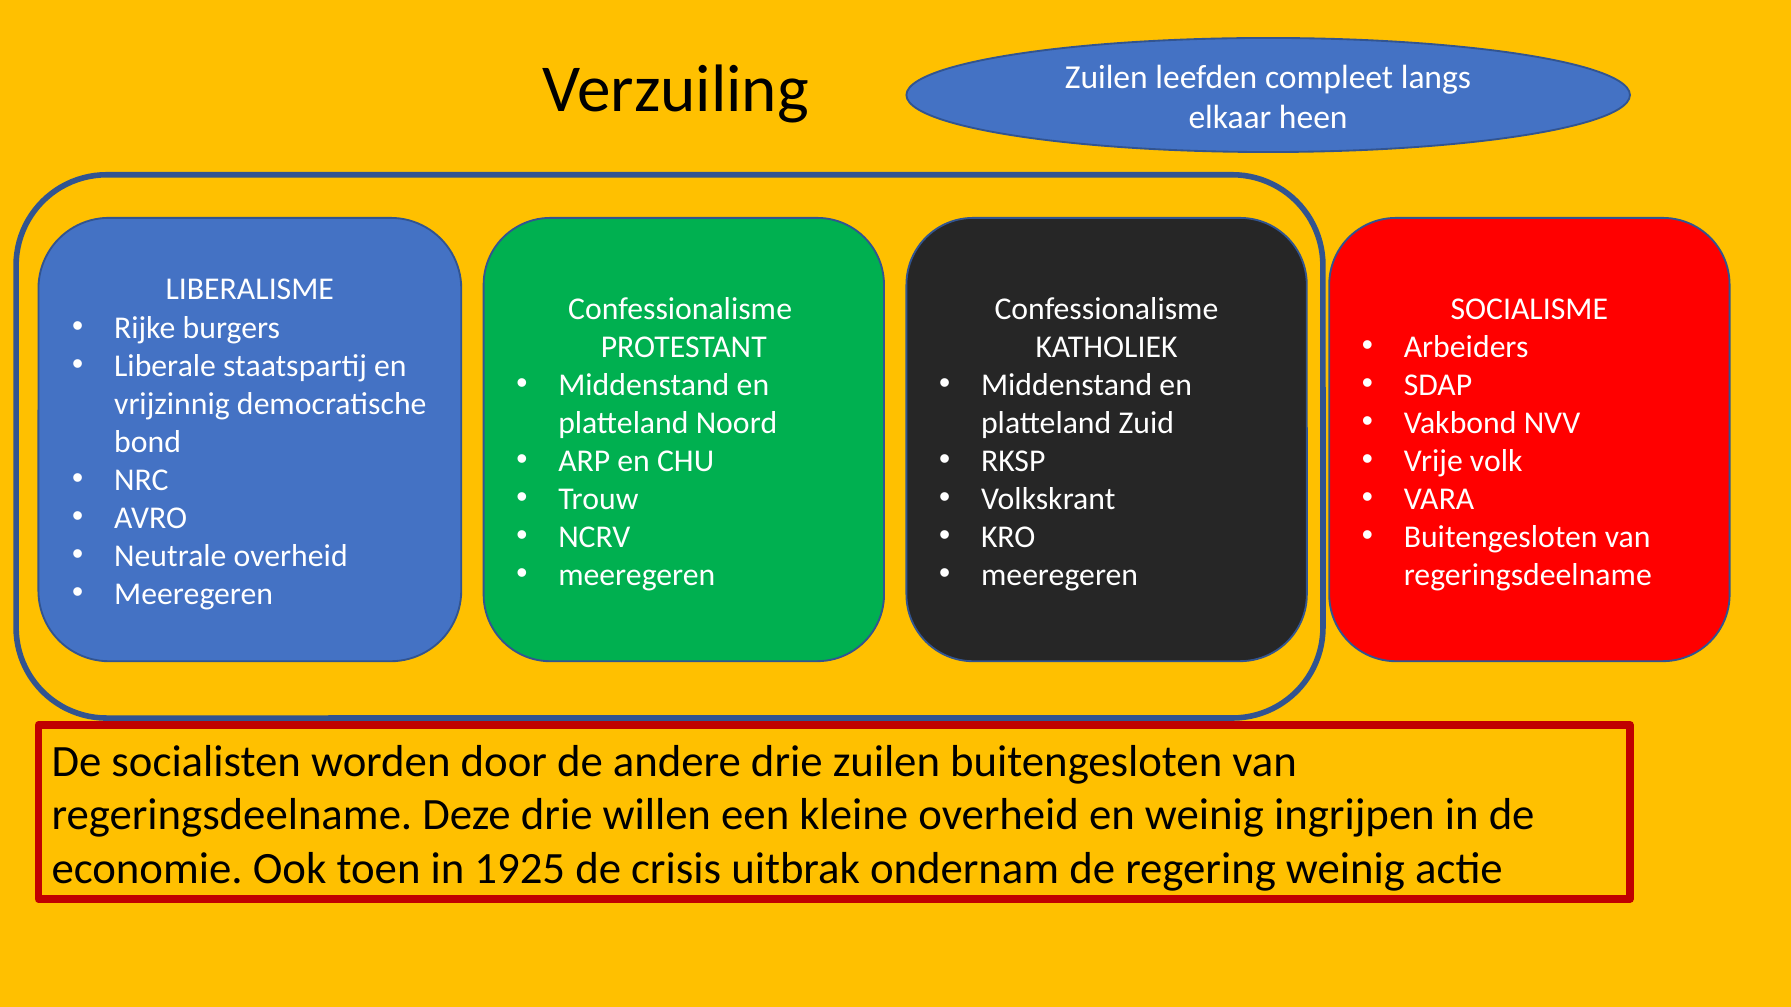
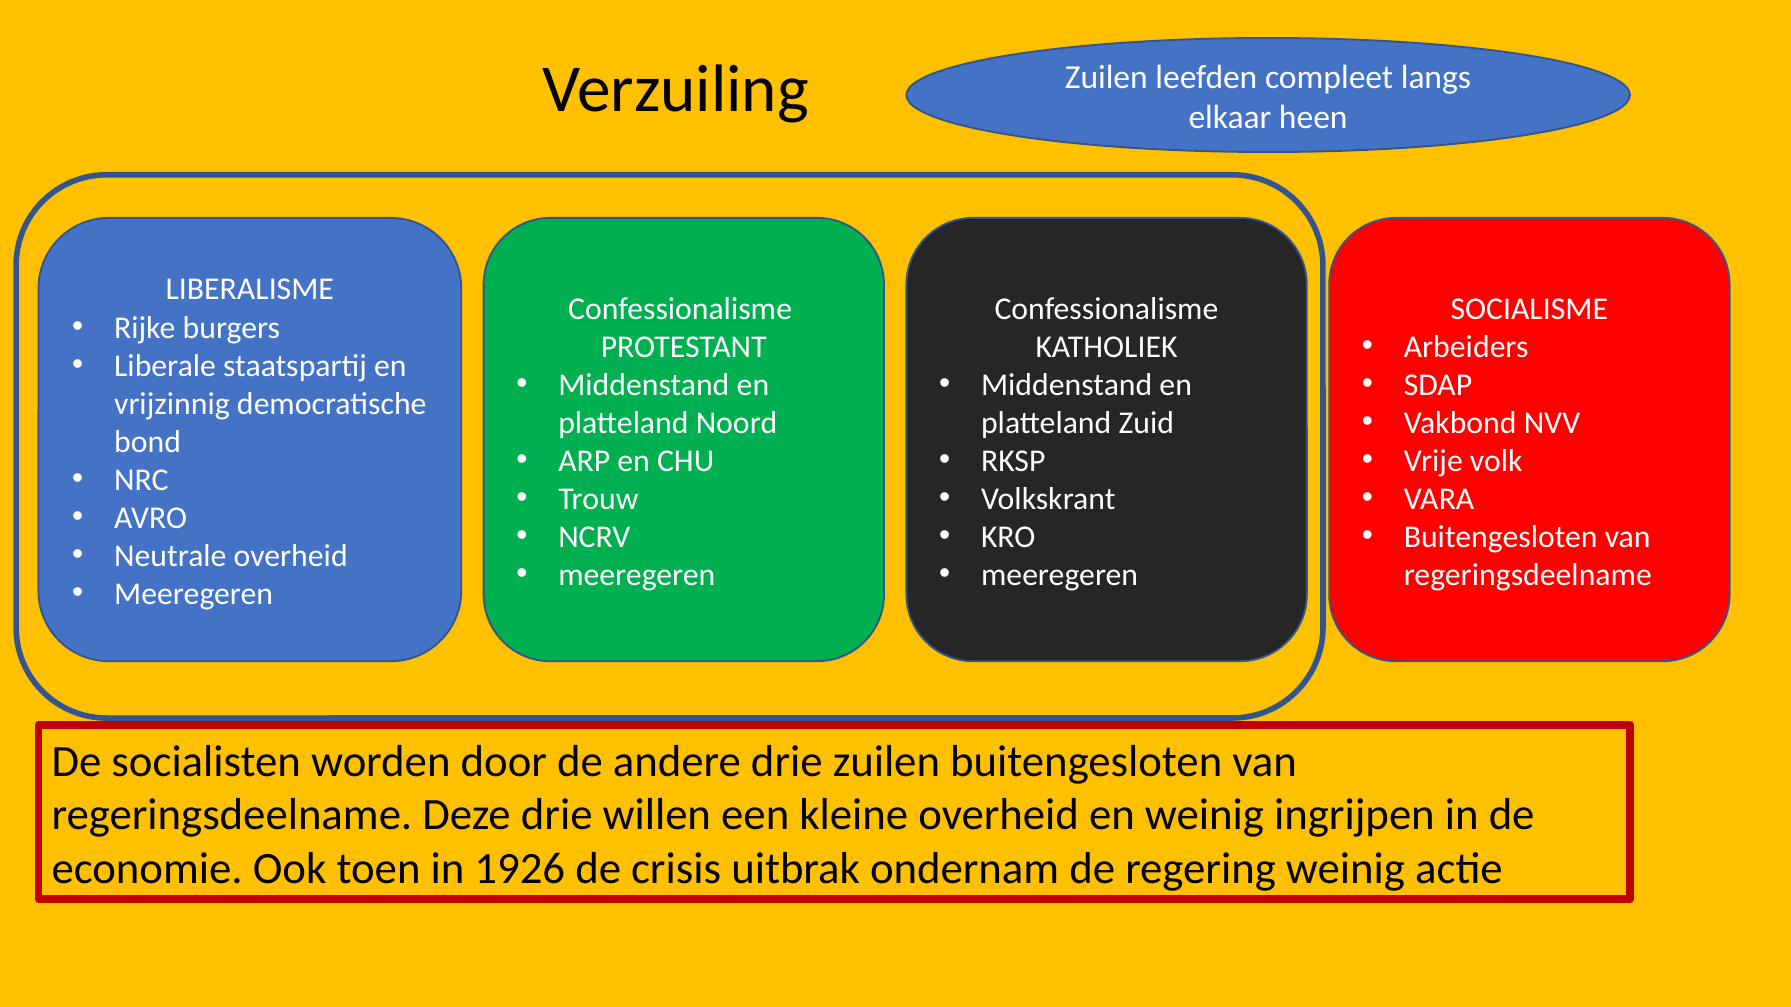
1925: 1925 -> 1926
